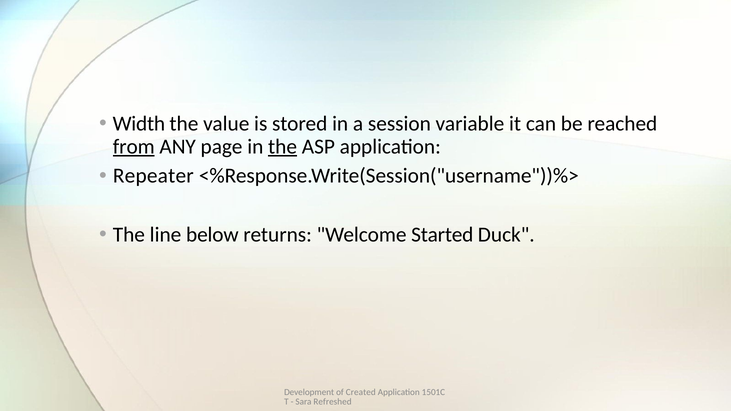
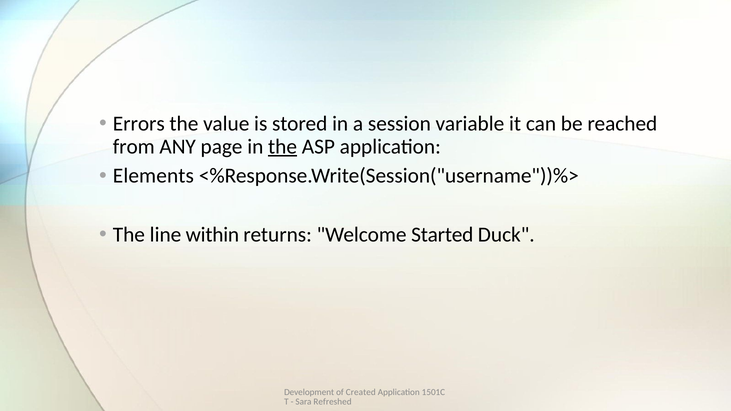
Width: Width -> Errors
from underline: present -> none
Repeater: Repeater -> Elements
below: below -> within
